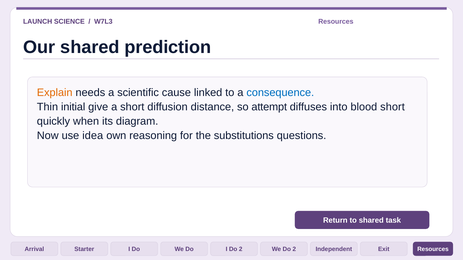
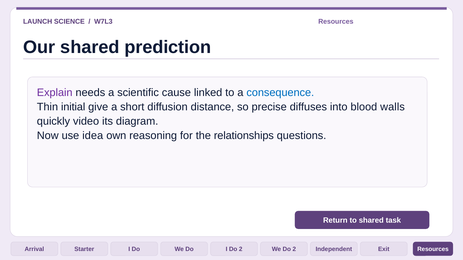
Explain colour: orange -> purple
attempt: attempt -> precise
blood short: short -> walls
when: when -> video
substitutions: substitutions -> relationships
